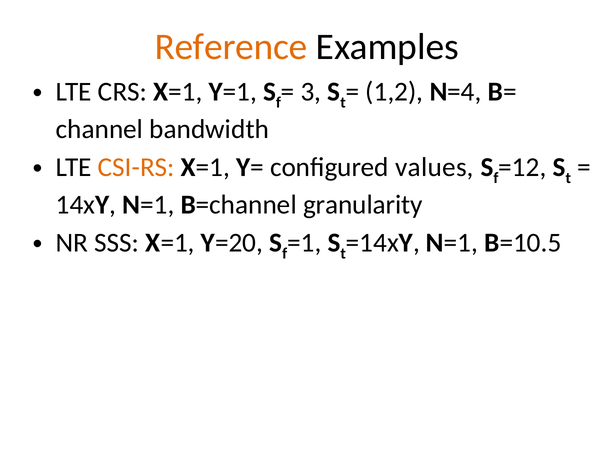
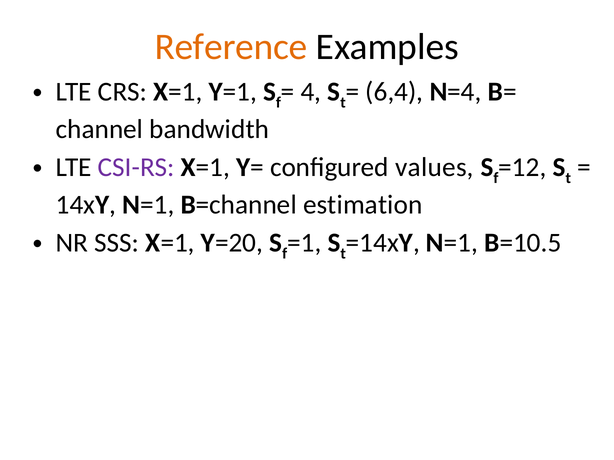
3: 3 -> 4
1,2: 1,2 -> 6,4
CSI-RS colour: orange -> purple
granularity: granularity -> estimation
